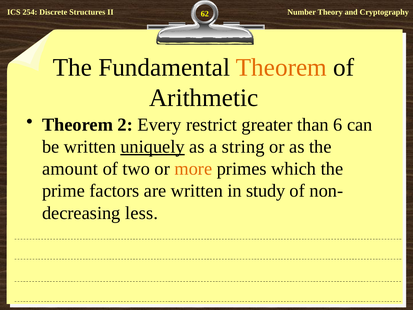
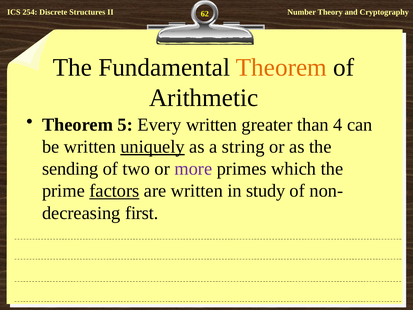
2: 2 -> 5
Every restrict: restrict -> written
6: 6 -> 4
amount: amount -> sending
more colour: orange -> purple
factors underline: none -> present
less: less -> first
